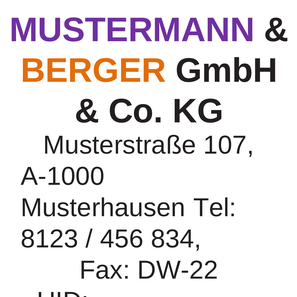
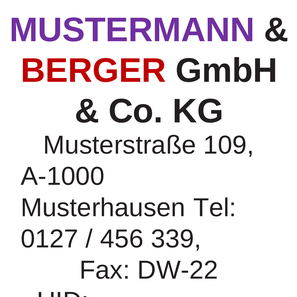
BERGER colour: orange -> red
107: 107 -> 109
8123: 8123 -> 0127
834: 834 -> 339
